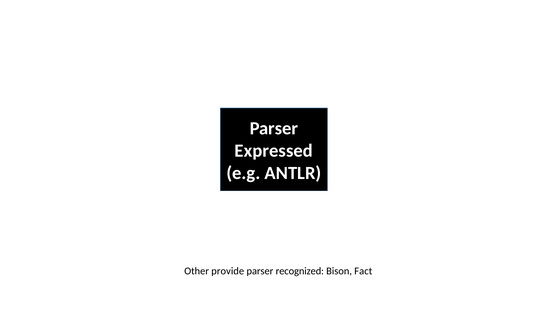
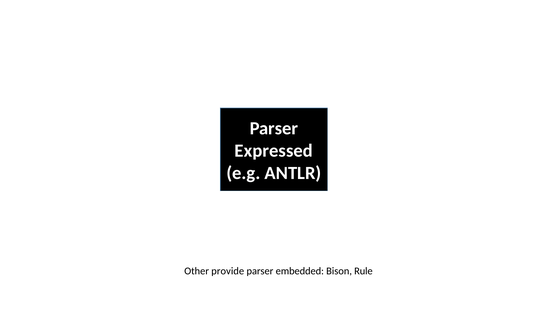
recognized: recognized -> embedded
Fact: Fact -> Rule
